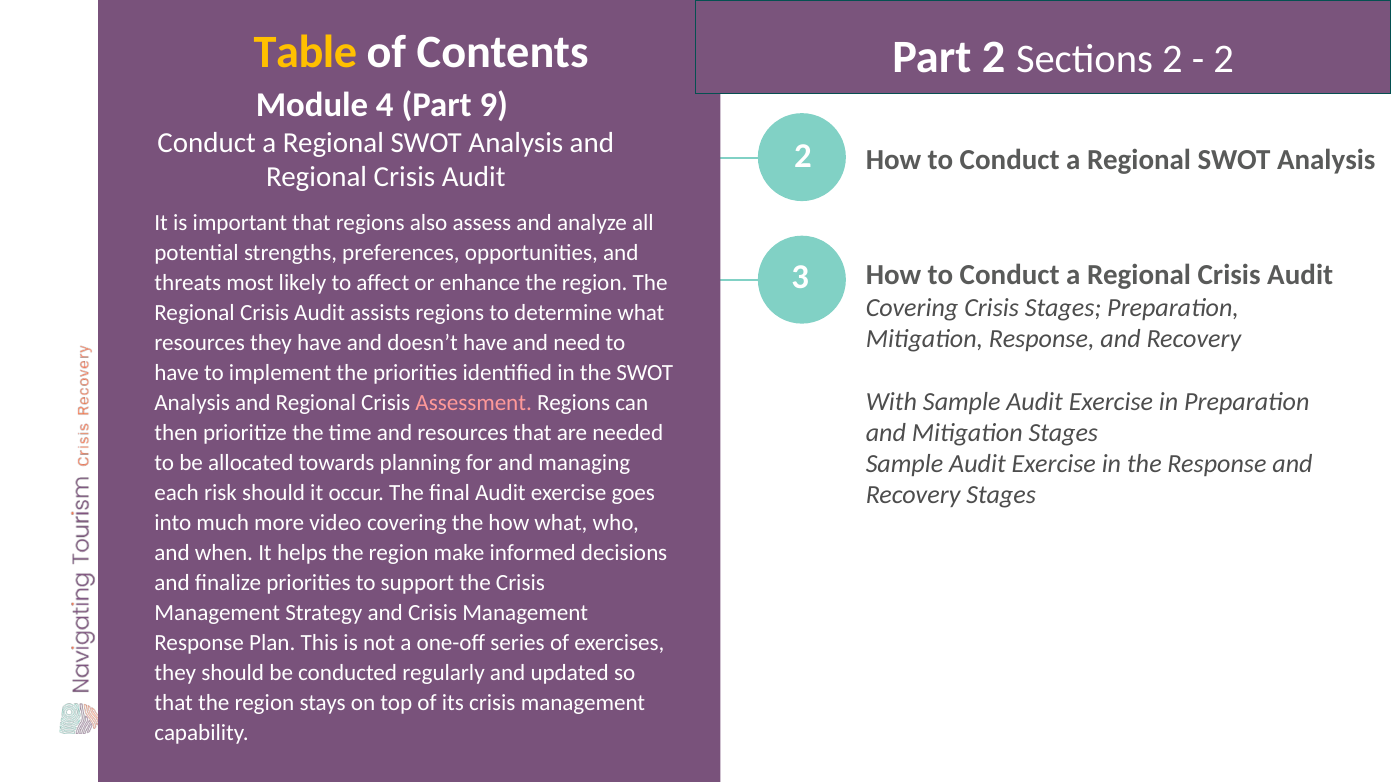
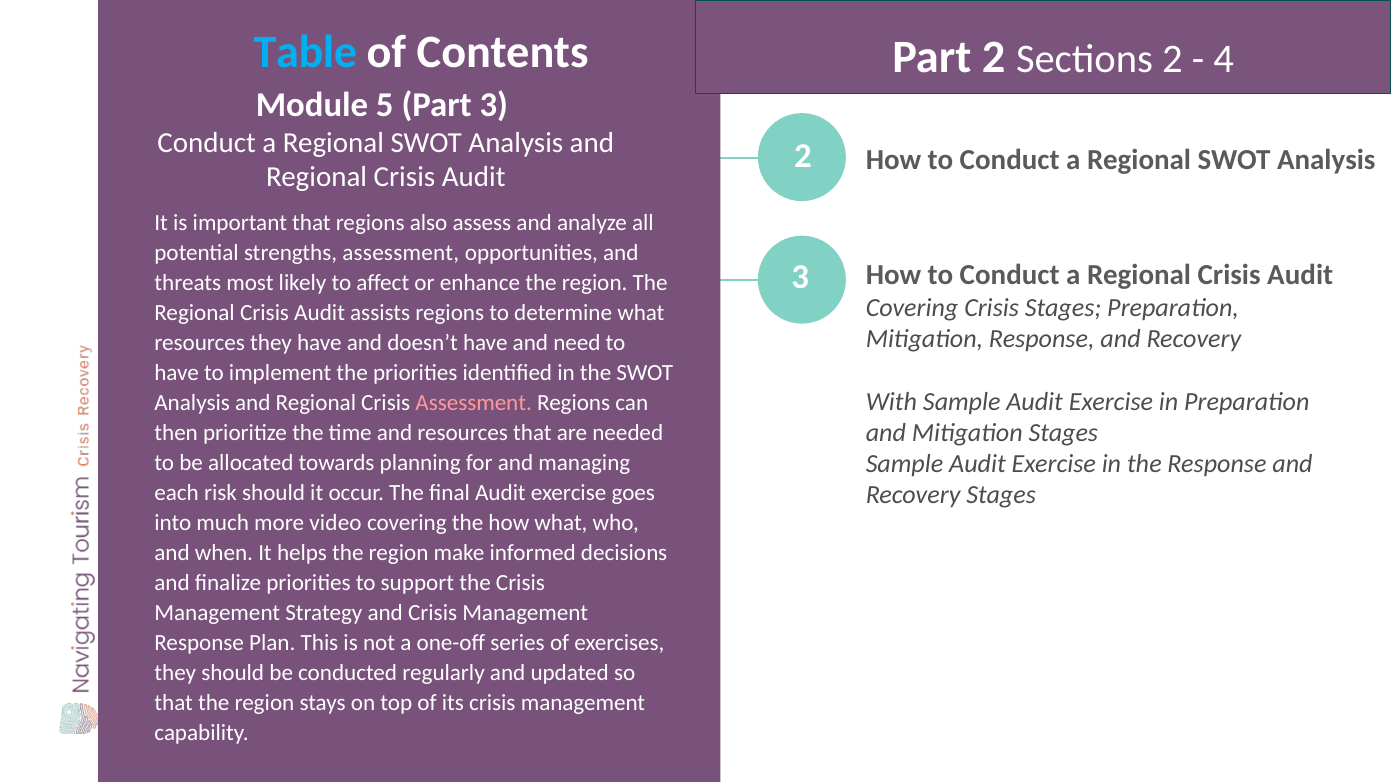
Table colour: yellow -> light blue
2 at (1224, 59): 2 -> 4
4: 4 -> 5
Part 9: 9 -> 3
strengths preferences: preferences -> assessment
